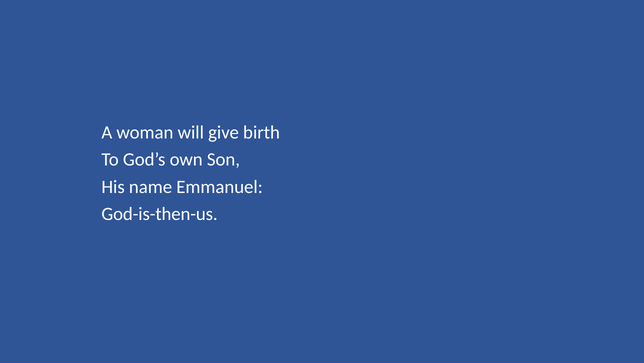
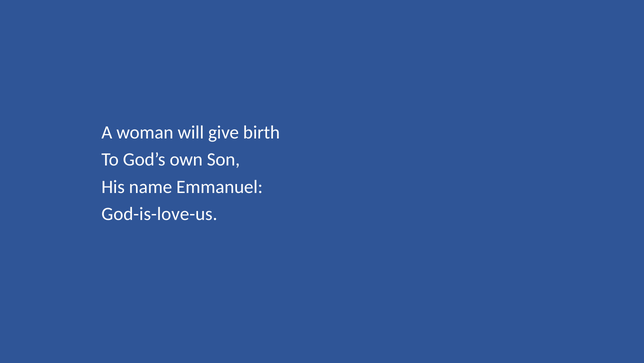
God-is-then-us: God-is-then-us -> God-is-love-us
